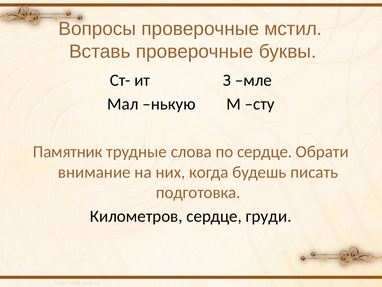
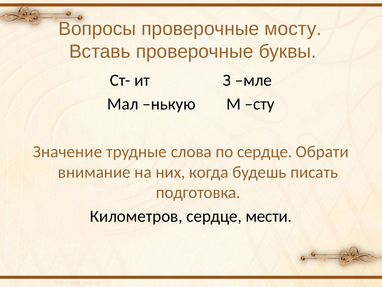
мстил: мстил -> мосту
Памятник: Памятник -> Значение
груди: груди -> мести
